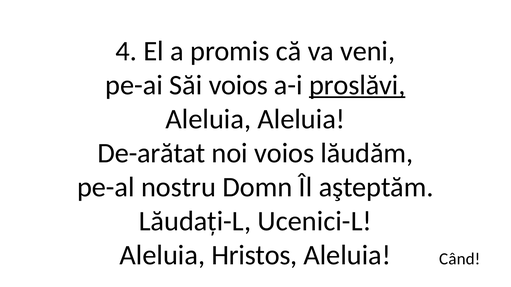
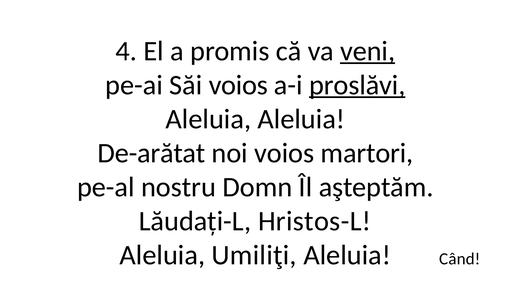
veni underline: none -> present
lăudăm: lăudăm -> martori
Ucenici-L: Ucenici-L -> Hristos-L
Hristos: Hristos -> Umiliţi
